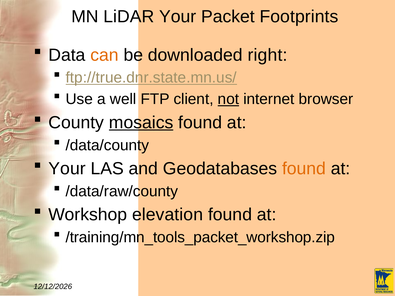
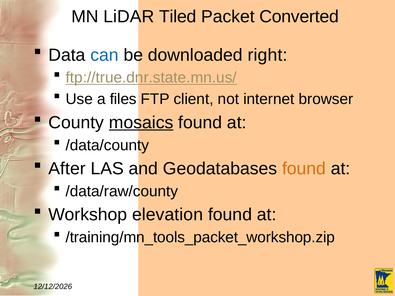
LiDAR Your: Your -> Tiled
Footprints: Footprints -> Converted
can colour: orange -> blue
well: well -> files
not underline: present -> none
Your at (67, 169): Your -> After
